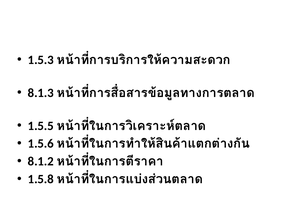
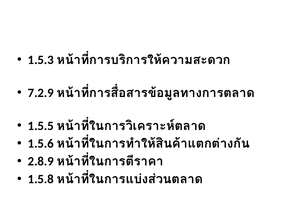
8.1.3: 8.1.3 -> 7.2.9
8.1.2: 8.1.2 -> 2.8.9
